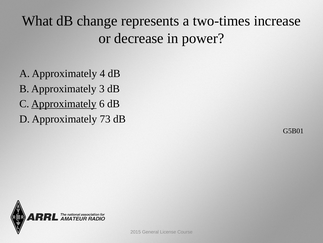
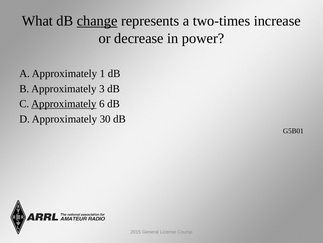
change underline: none -> present
4: 4 -> 1
73: 73 -> 30
